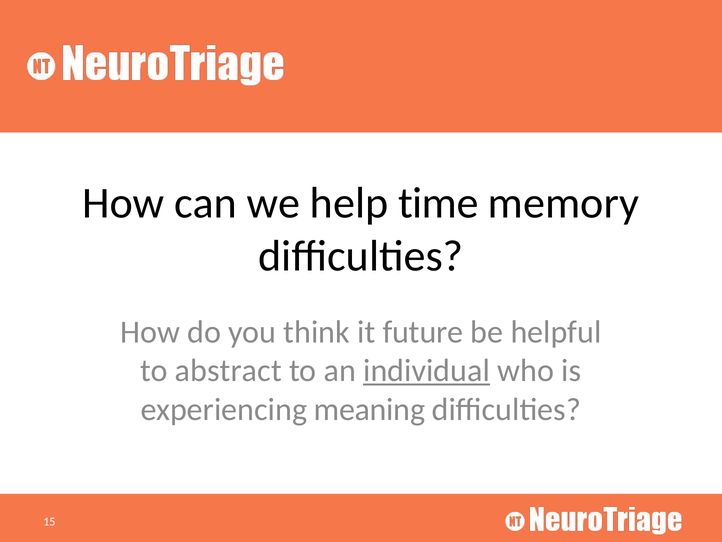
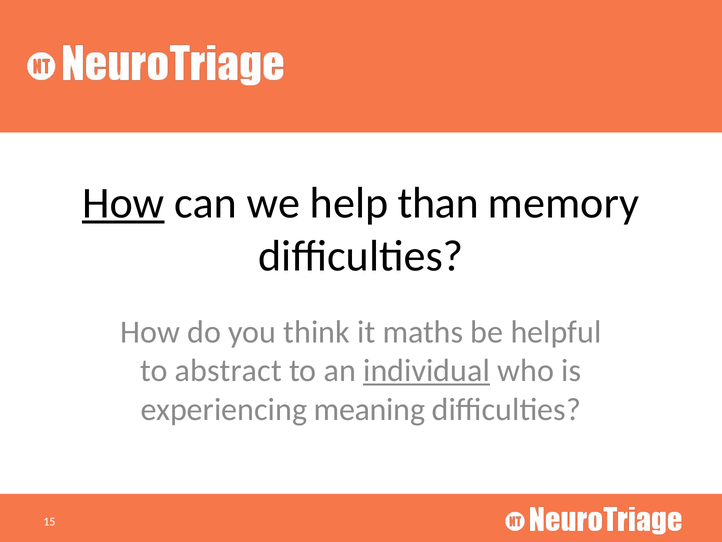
How at (123, 203) underline: none -> present
time: time -> than
future: future -> maths
